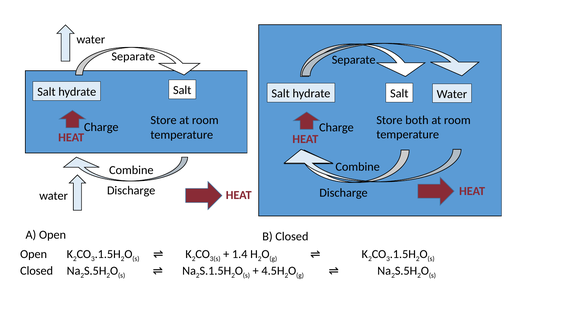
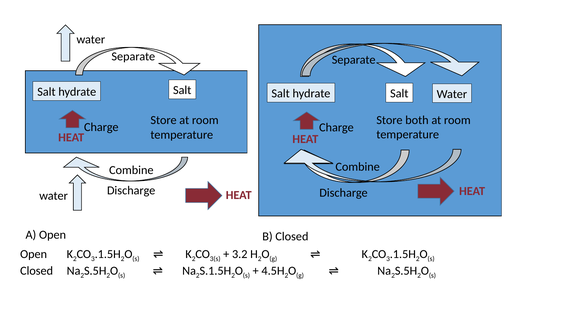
1.4: 1.4 -> 3.2
